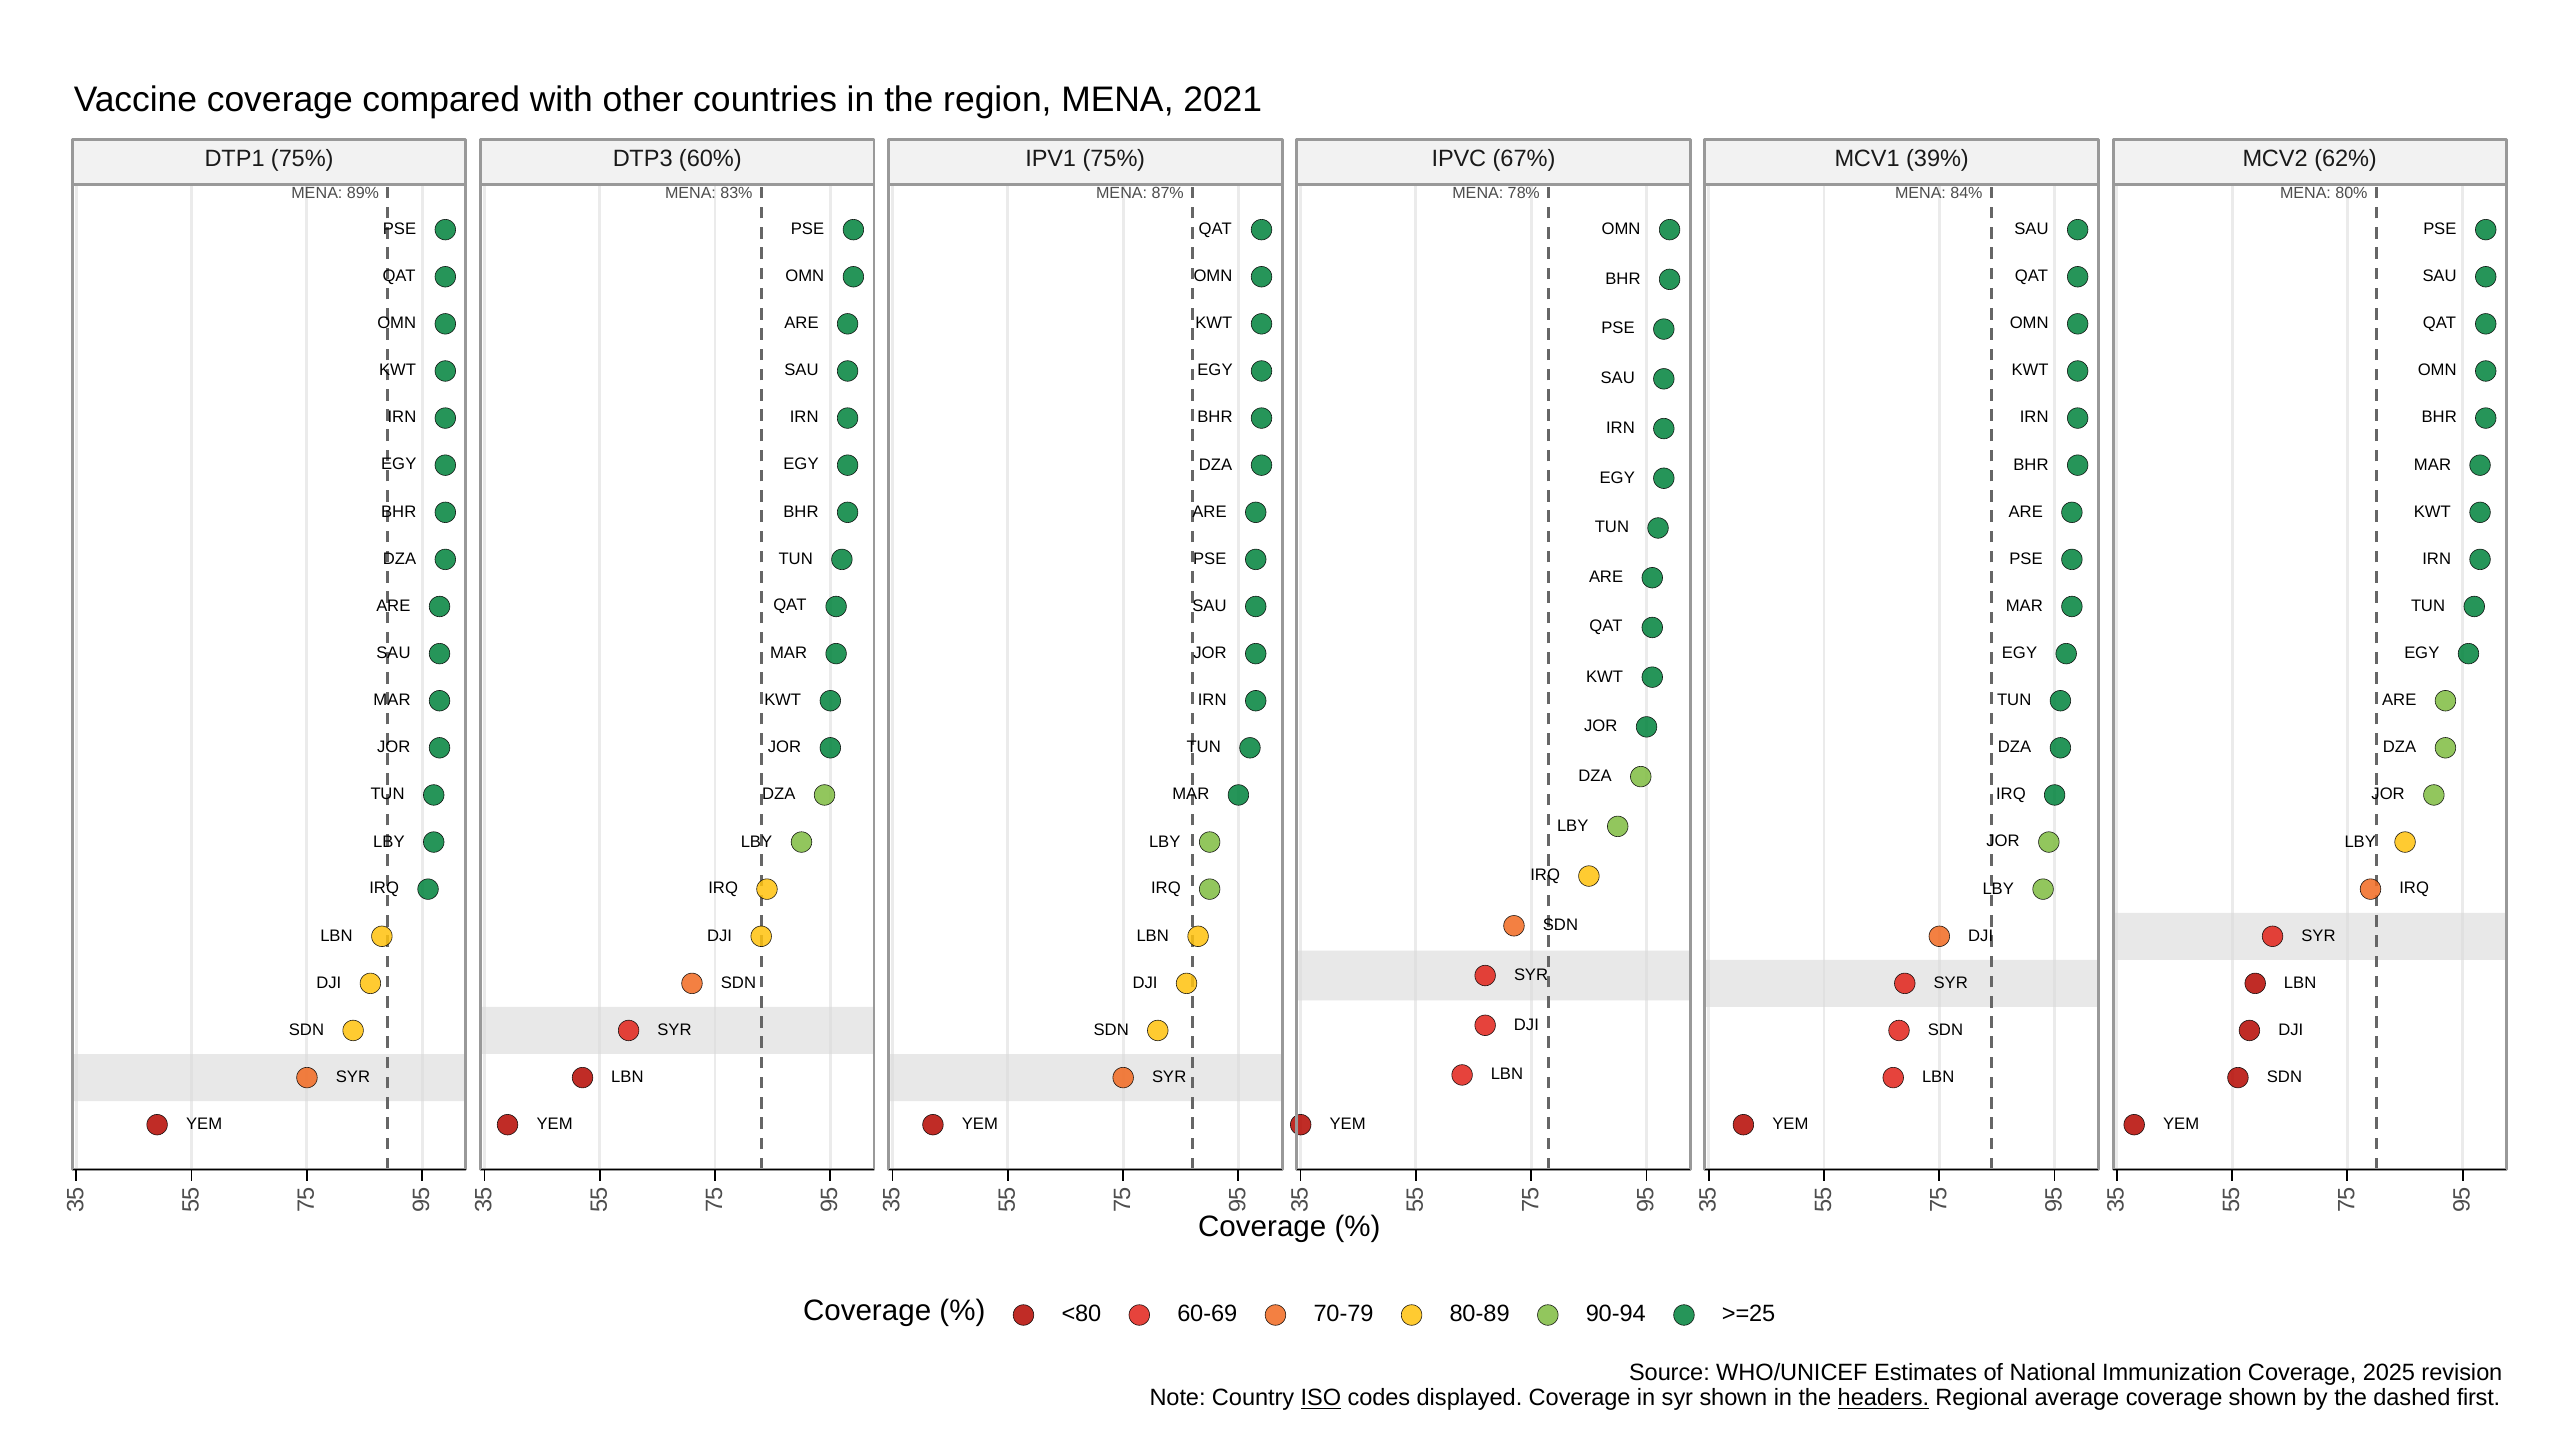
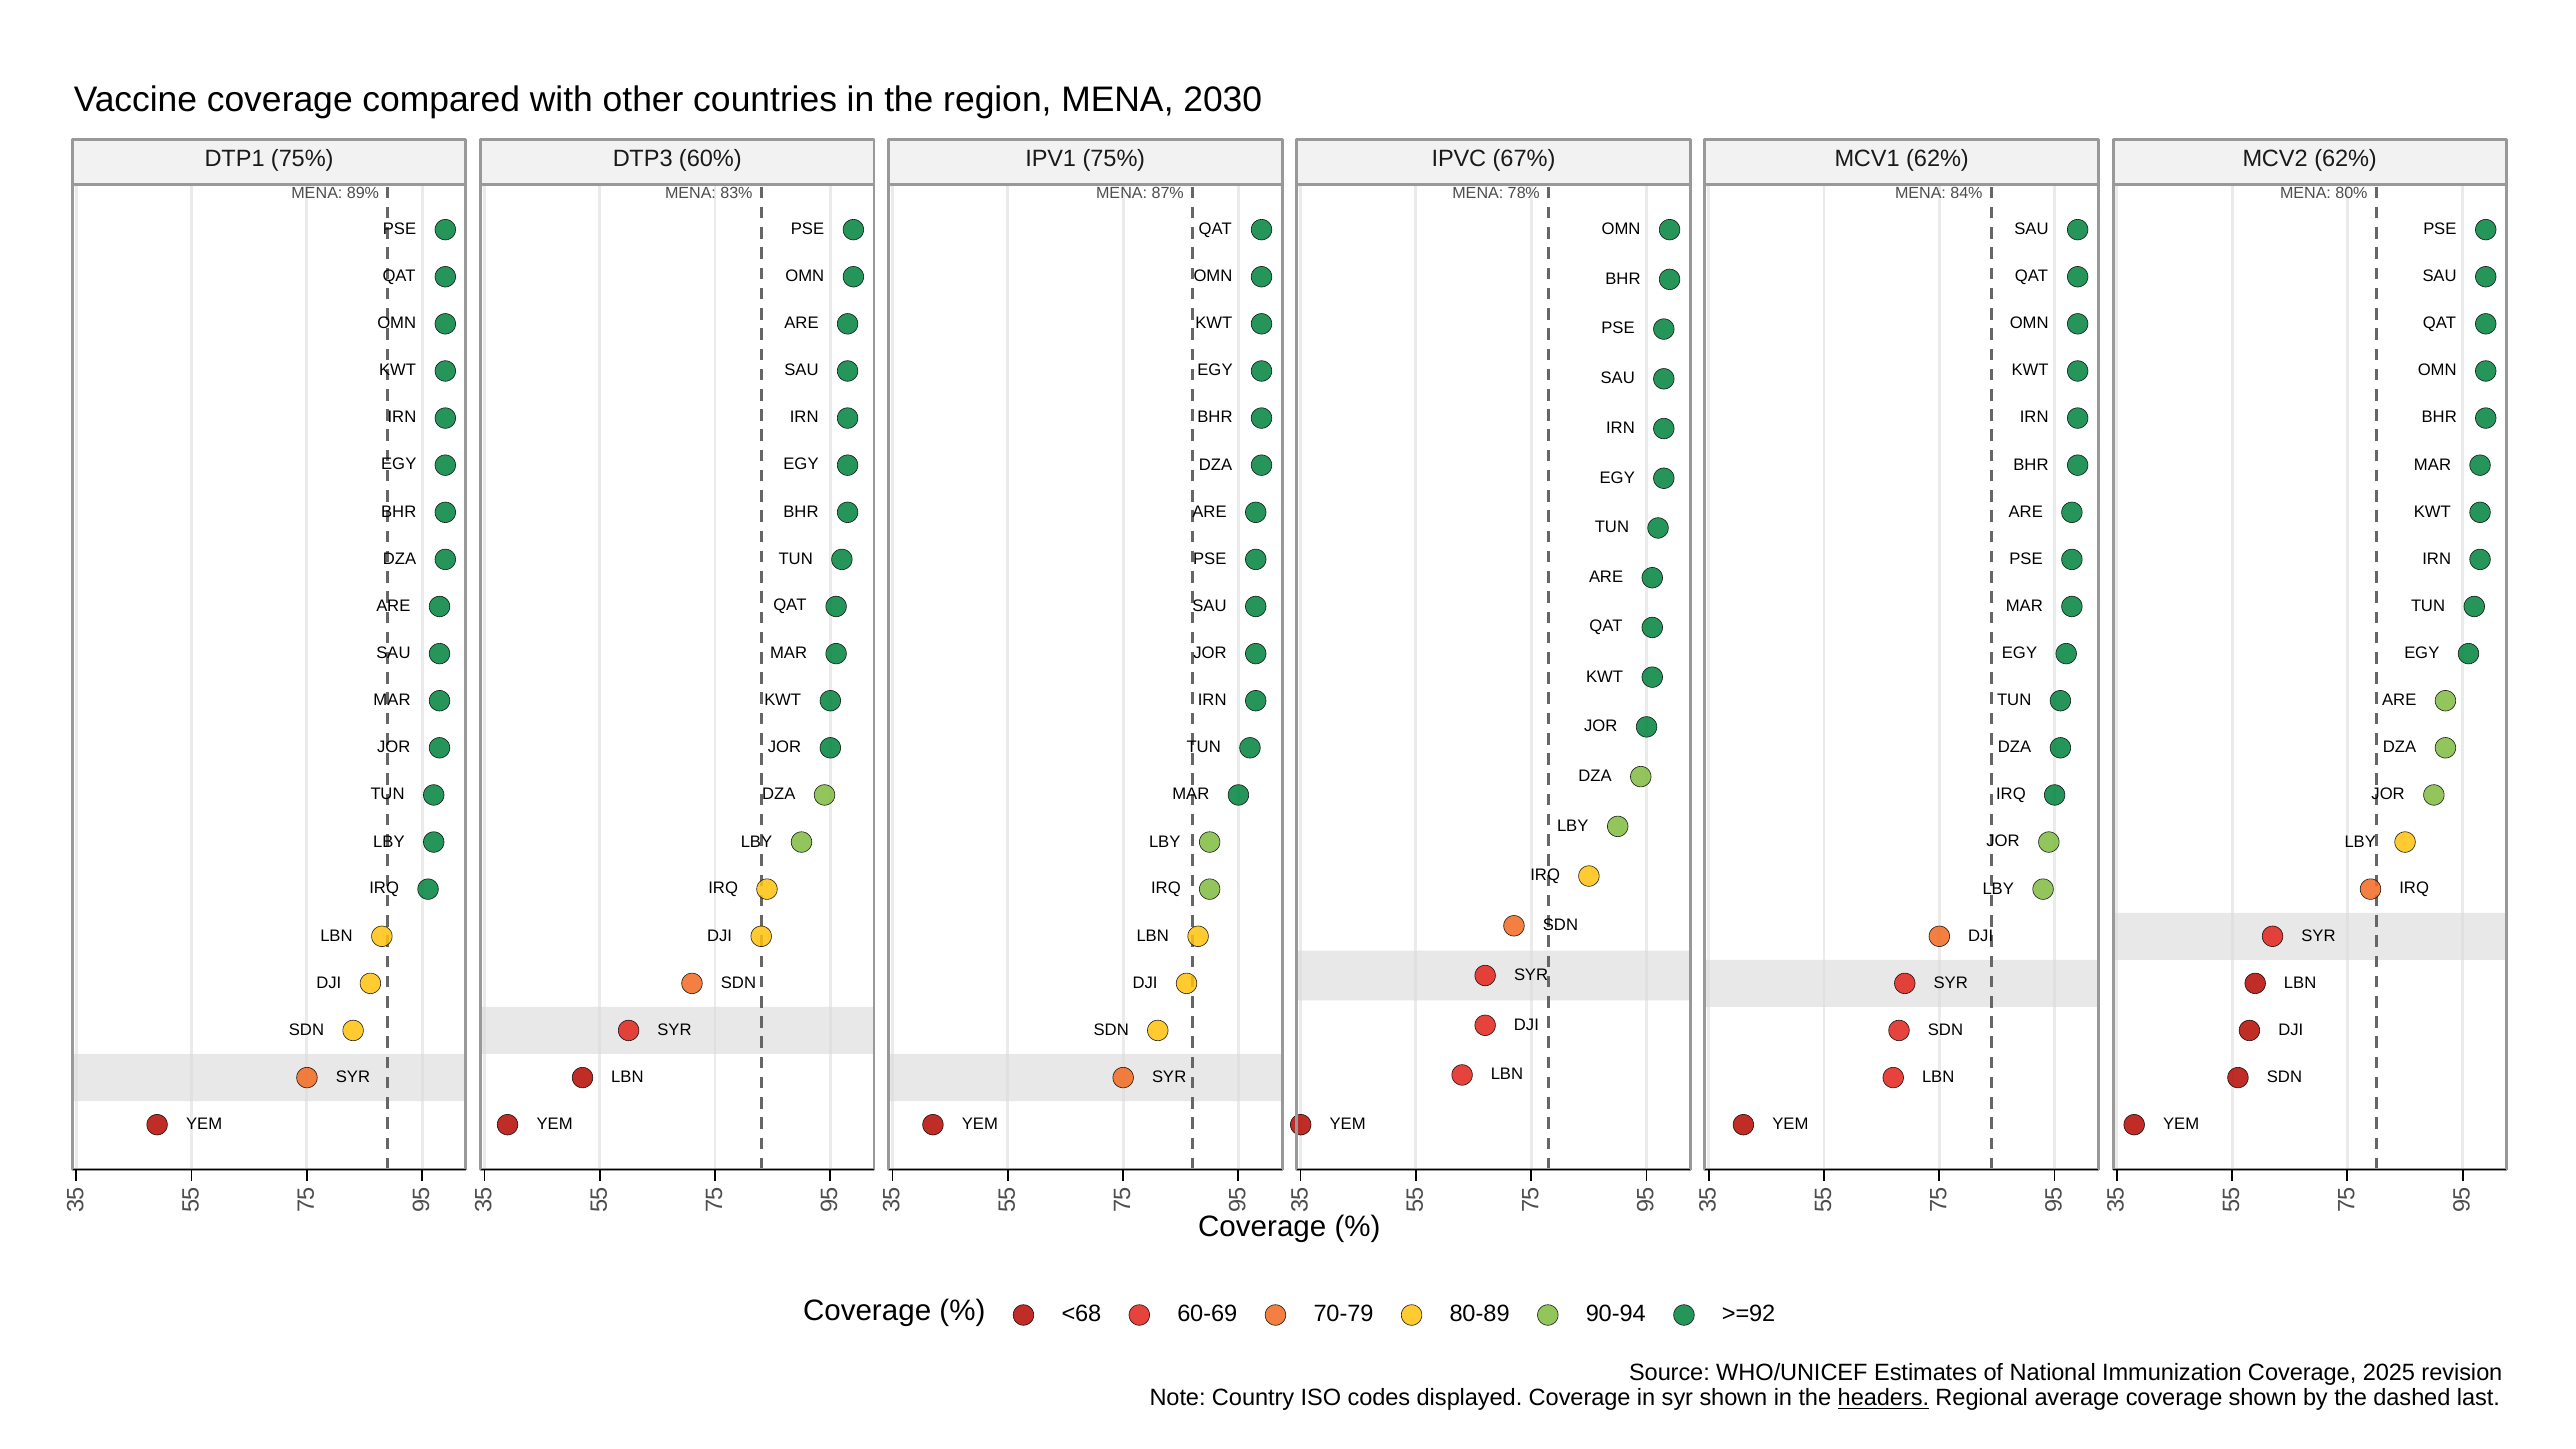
2021: 2021 -> 2030
MCV1 39%: 39% -> 62%
<80: <80 -> <68
>=25: >=25 -> >=92
ISO underline: present -> none
first: first -> last
